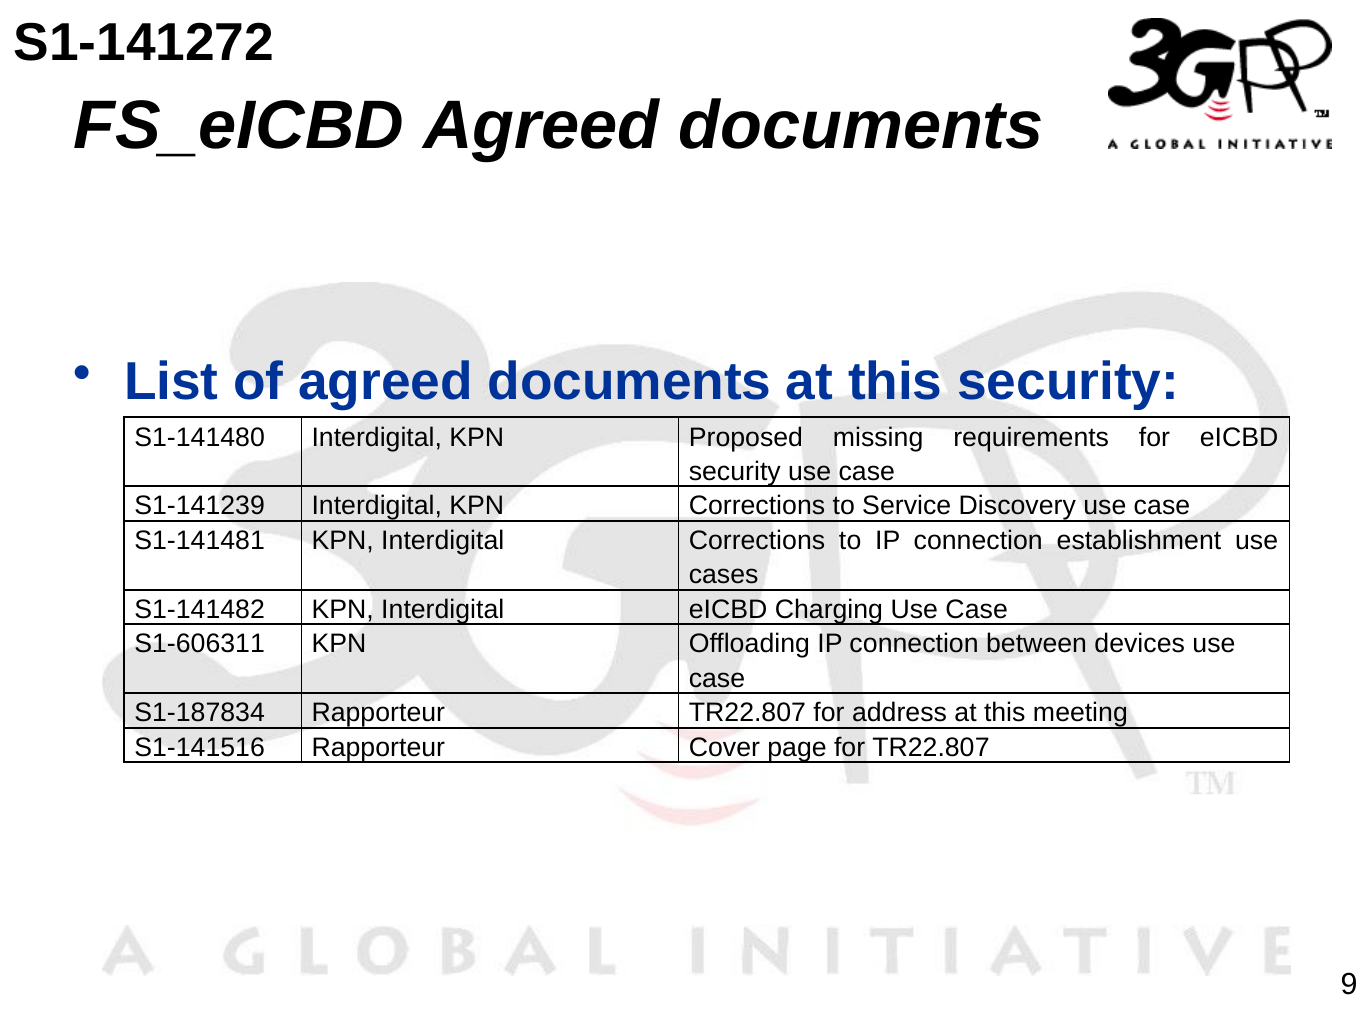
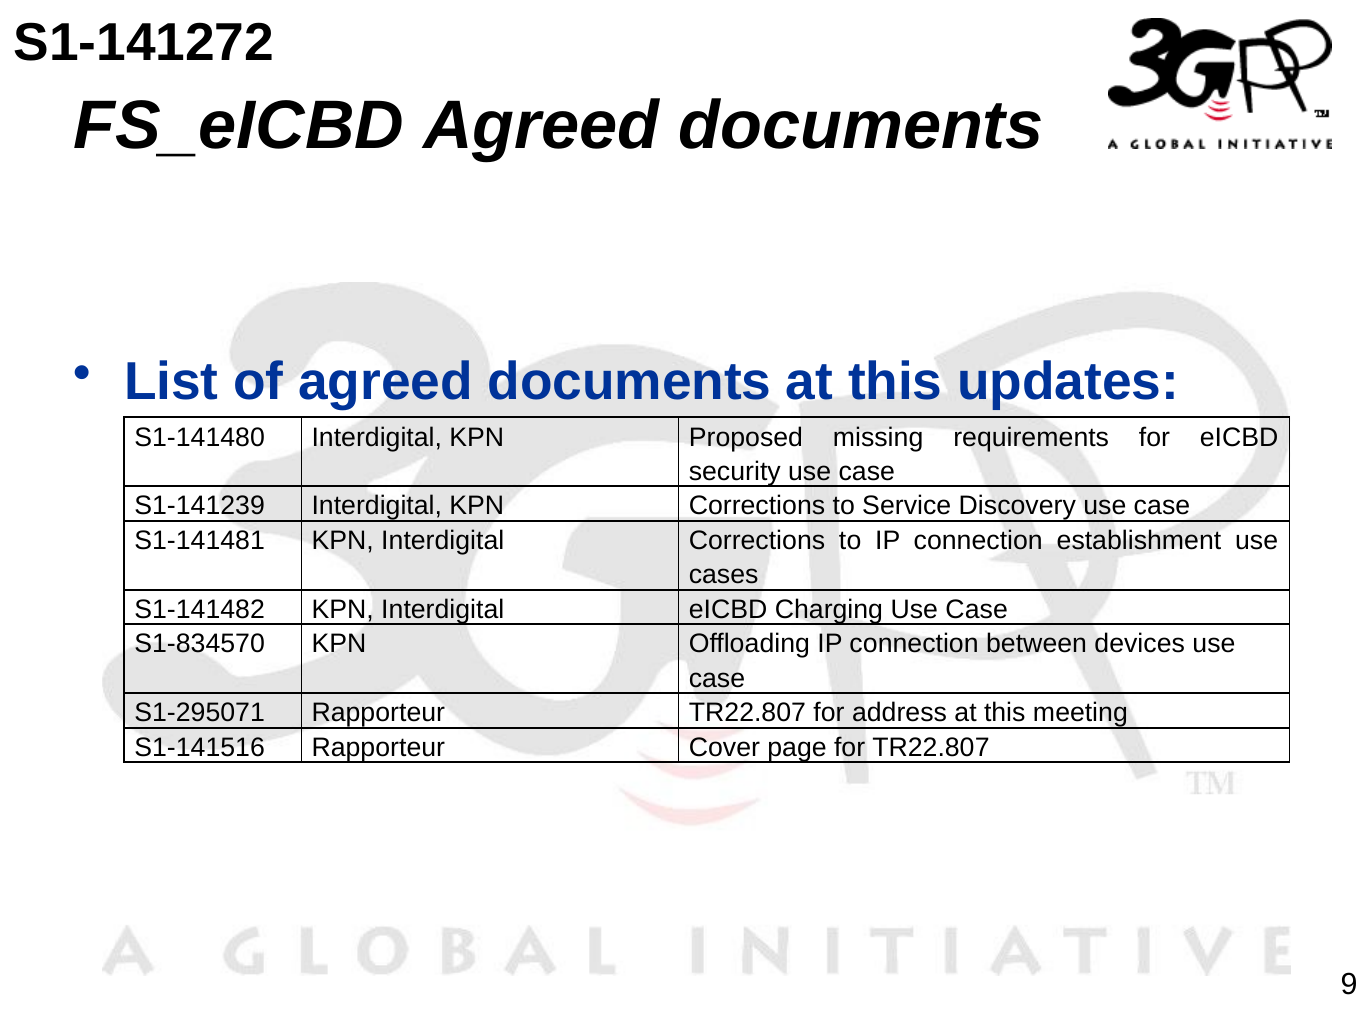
this security: security -> updates
S1-606311: S1-606311 -> S1-834570
S1-187834: S1-187834 -> S1-295071
